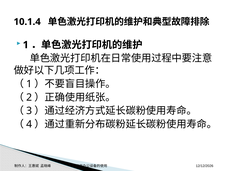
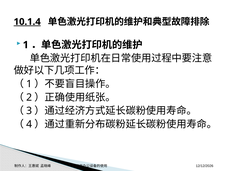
10.1.4 underline: none -> present
